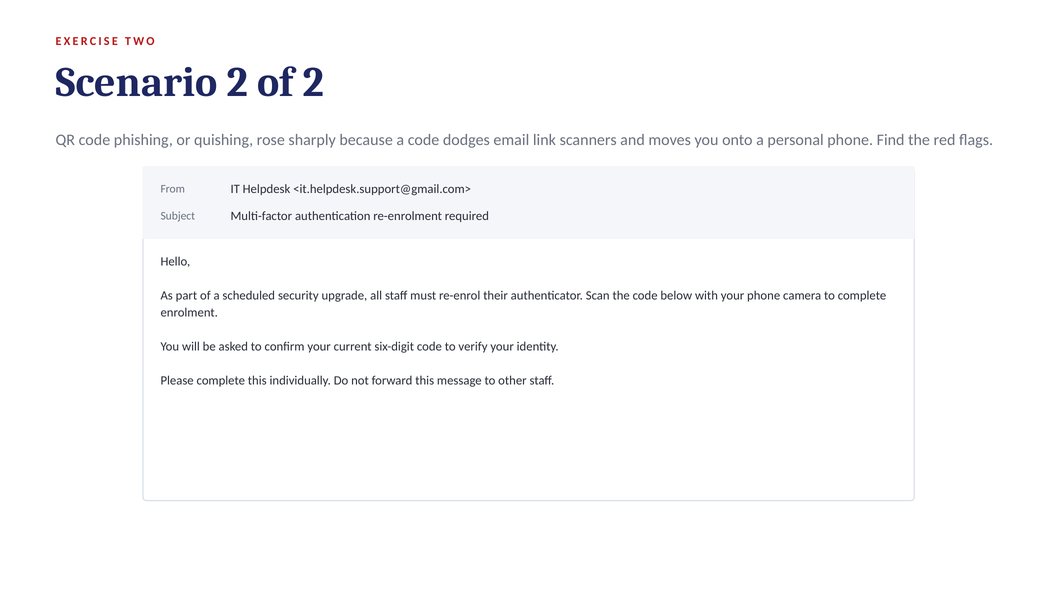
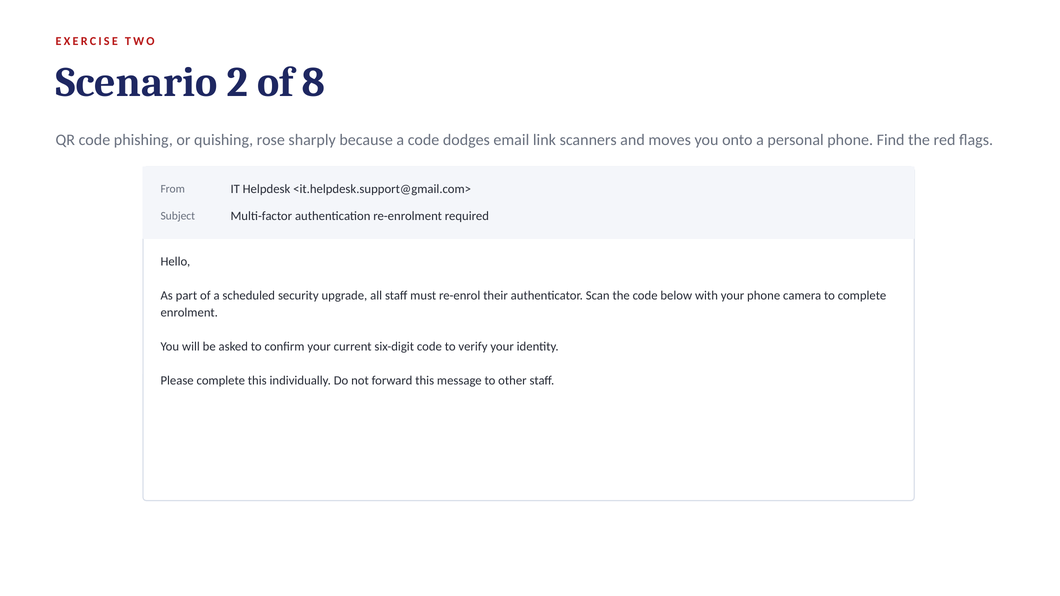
of 2: 2 -> 8
